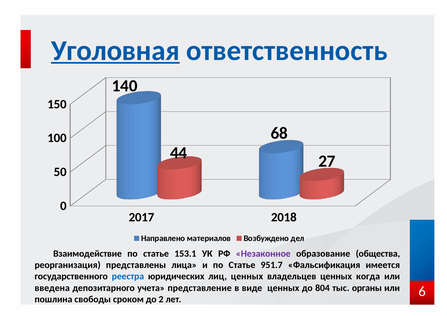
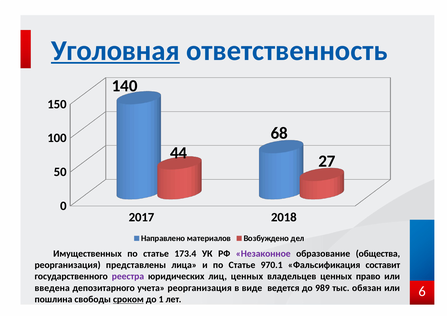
Взаимодействие: Взаимодействие -> Имущественных
153.1: 153.1 -> 173.4
951.7: 951.7 -> 970.1
имеется: имеется -> составит
реестра colour: blue -> purple
когда: когда -> право
учета представление: представление -> реорганизация
виде ценных: ценных -> ведется
804: 804 -> 989
органы: органы -> обязан
сроком underline: none -> present
2: 2 -> 1
